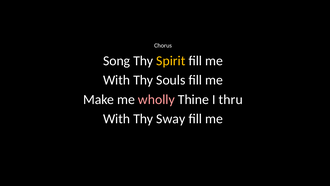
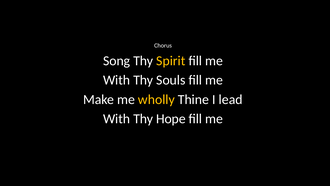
wholly colour: pink -> yellow
thru: thru -> lead
Sway: Sway -> Hope
